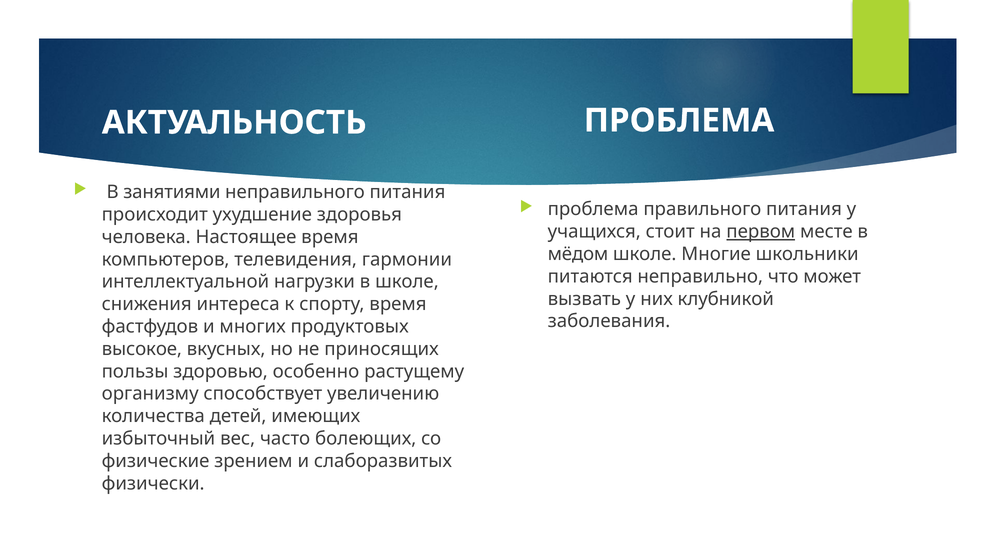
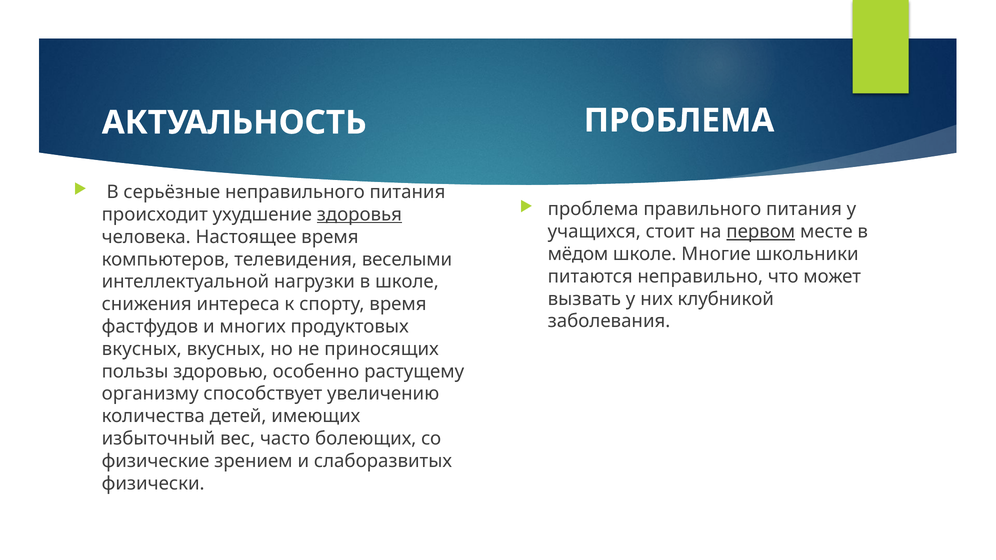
занятиями: занятиями -> серьёзные
здоровья underline: none -> present
гармонии: гармонии -> веселыми
высокое at (142, 349): высокое -> вкусных
